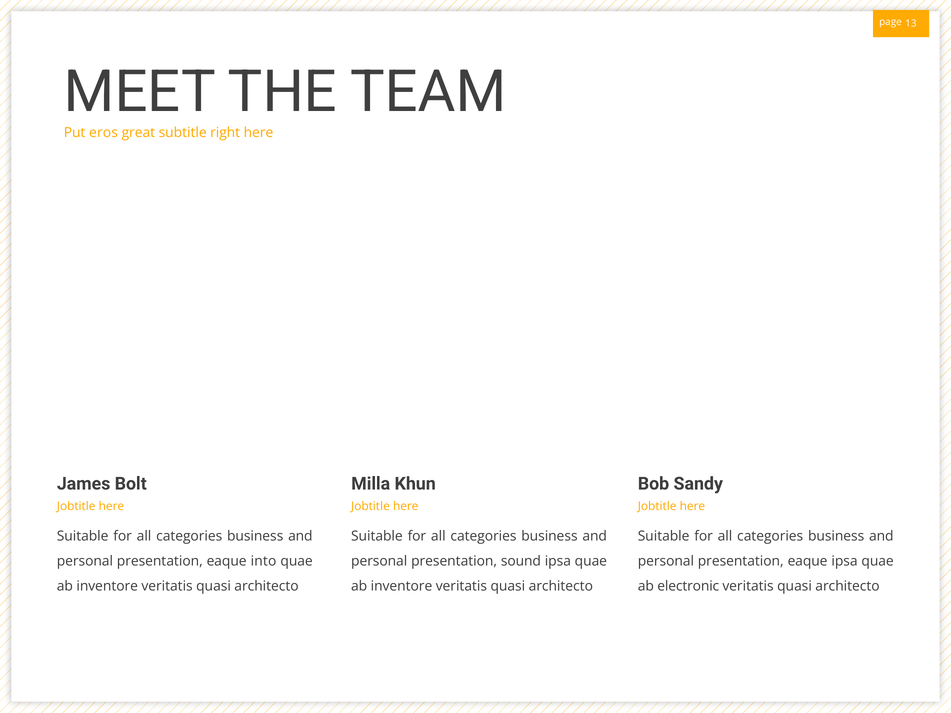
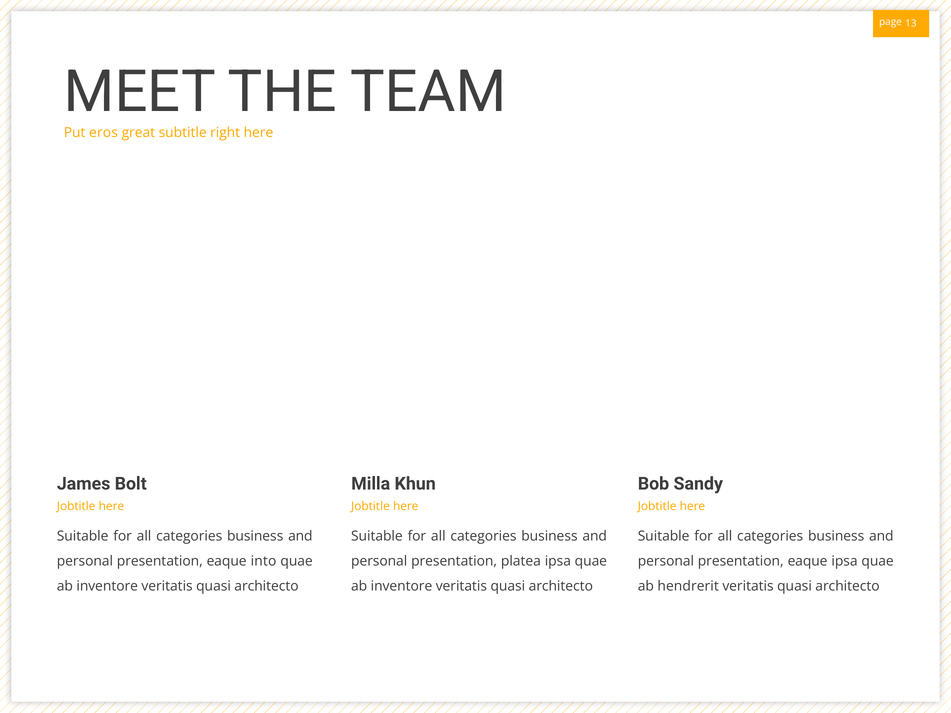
sound: sound -> platea
electronic: electronic -> hendrerit
